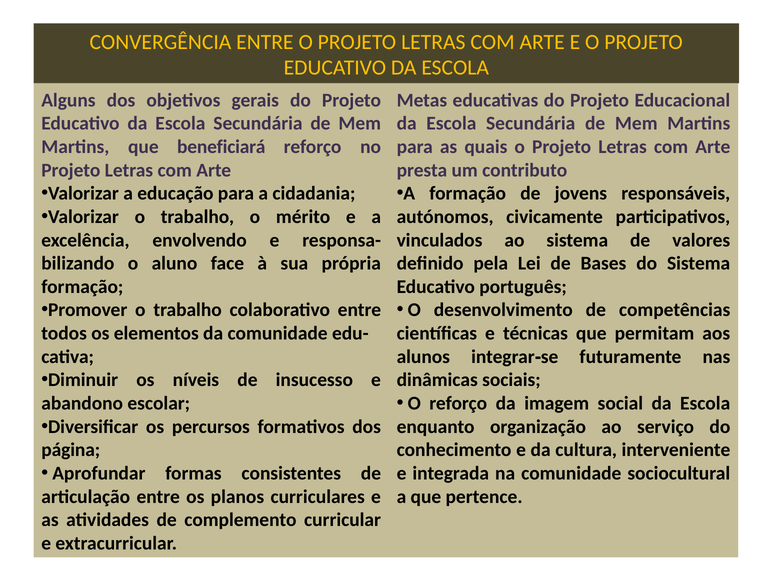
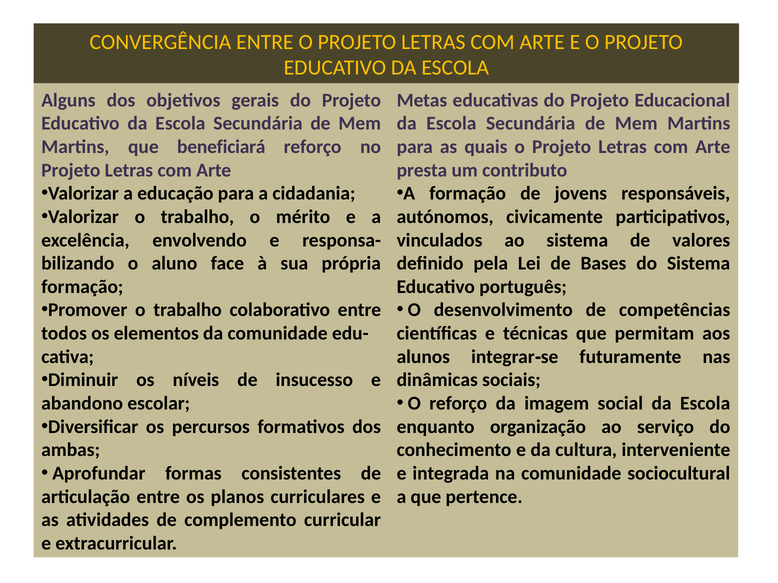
página: página -> ambas
